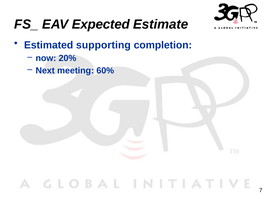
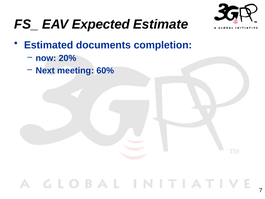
supporting: supporting -> documents
